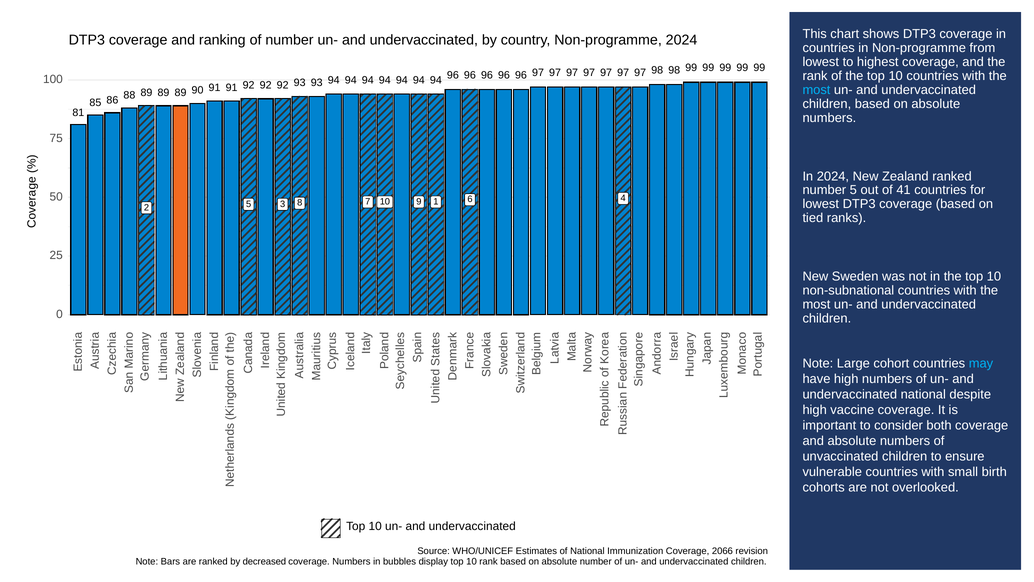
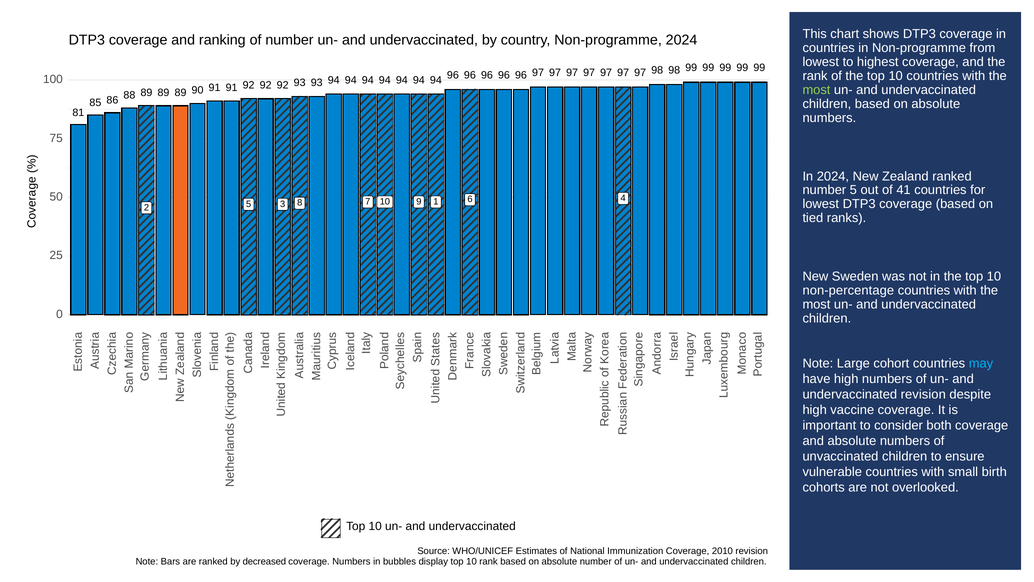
most at (816, 90) colour: light blue -> light green
non-subnational: non-subnational -> non-percentage
undervaccinated national: national -> revision
2066: 2066 -> 2010
